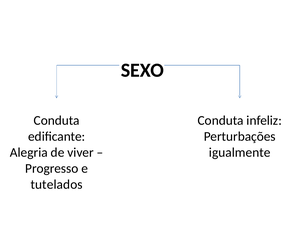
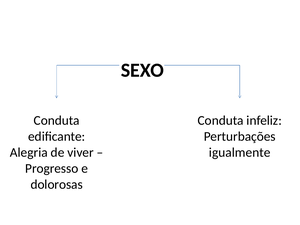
tutelados: tutelados -> dolorosas
